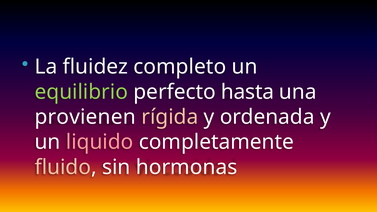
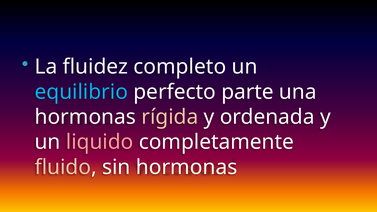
equilibrio colour: light green -> light blue
hasta: hasta -> parte
provienen at (85, 117): provienen -> hormonas
